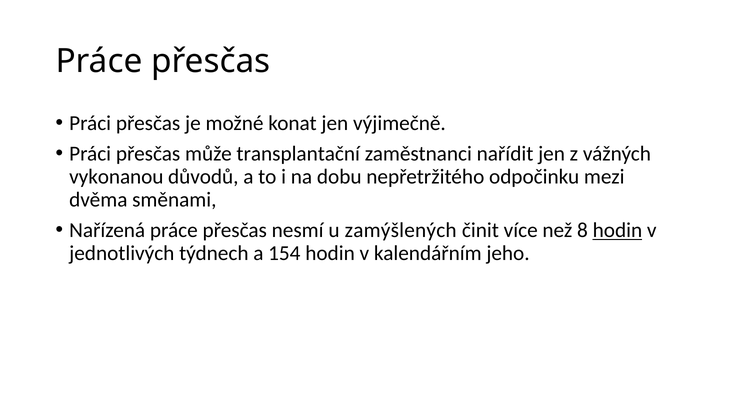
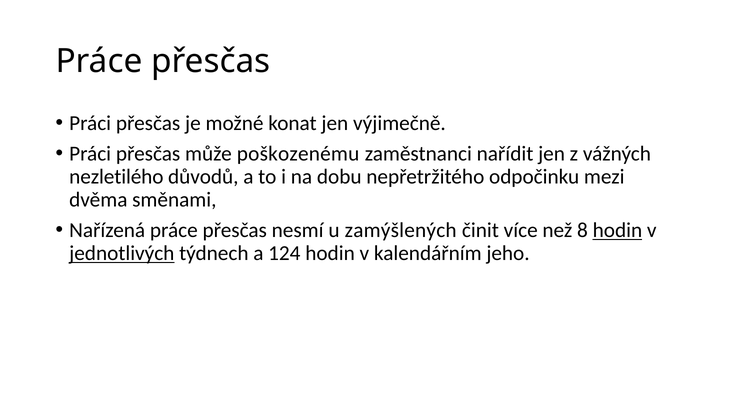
transplantační: transplantační -> poškozenému
vykonanou: vykonanou -> nezletilého
jednotlivých underline: none -> present
154: 154 -> 124
